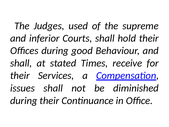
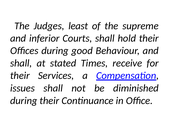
used: used -> least
